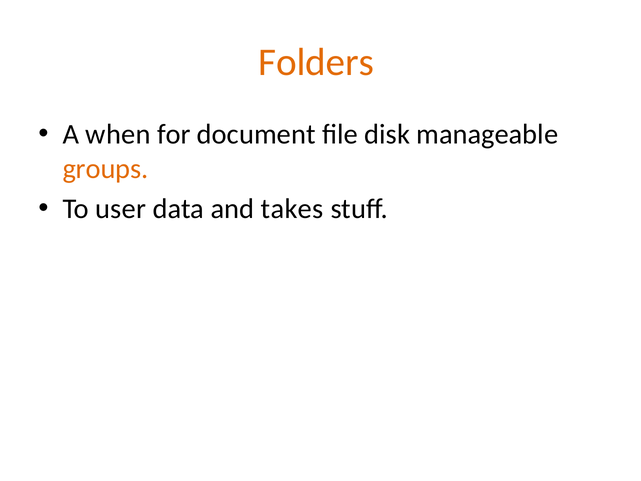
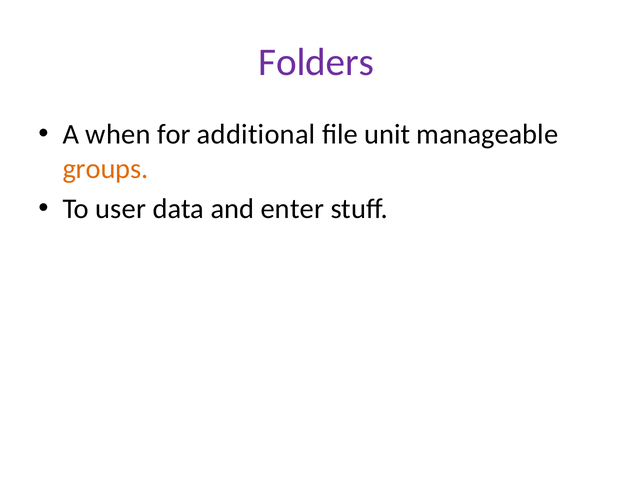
Folders colour: orange -> purple
document: document -> additional
disk: disk -> unit
takes: takes -> enter
